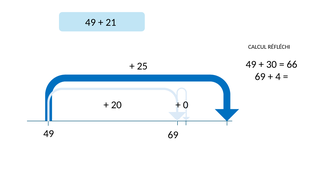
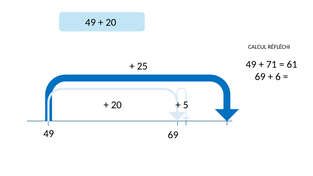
21 at (111, 22): 21 -> 20
30: 30 -> 71
66: 66 -> 61
4: 4 -> 6
0: 0 -> 5
